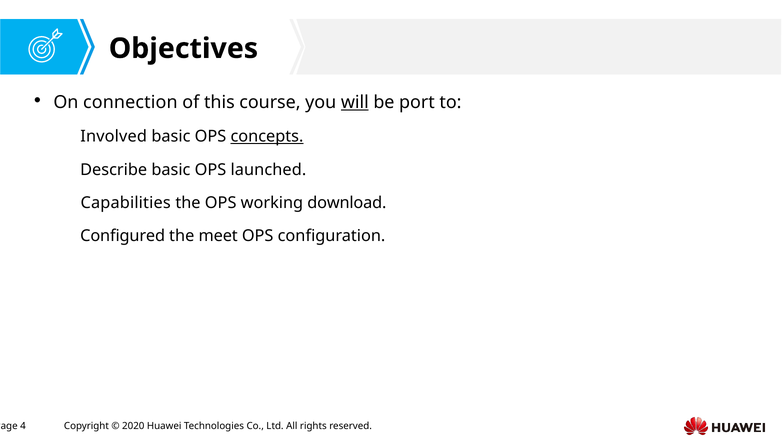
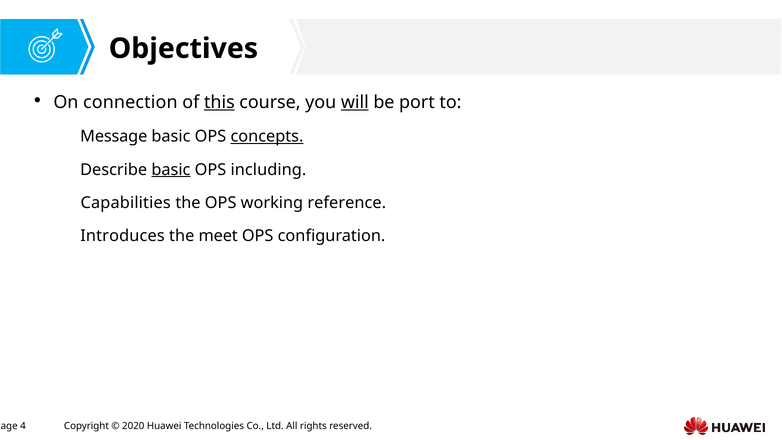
this underline: none -> present
Involved: Involved -> Message
basic at (171, 170) underline: none -> present
launched: launched -> including
download: download -> reference
Configured: Configured -> Introduces
